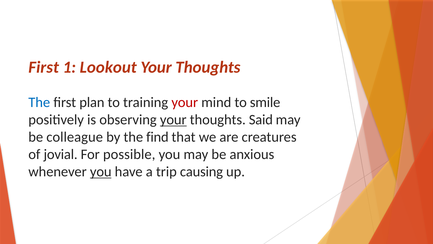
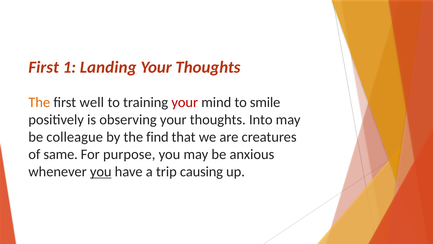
Lookout: Lookout -> Landing
The at (39, 102) colour: blue -> orange
plan: plan -> well
your at (173, 120) underline: present -> none
Said: Said -> Into
jovial: jovial -> same
possible: possible -> purpose
